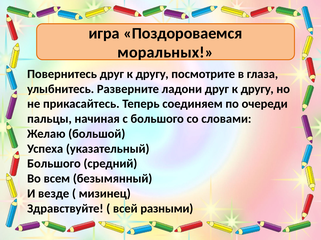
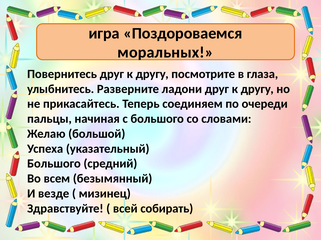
разными: разными -> собирать
